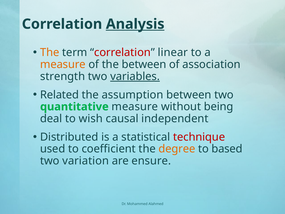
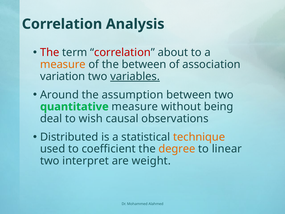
Analysis underline: present -> none
The at (50, 52) colour: orange -> red
linear: linear -> about
strength: strength -> variation
Related: Related -> Around
independent: independent -> observations
technique colour: red -> orange
based: based -> linear
variation: variation -> interpret
ensure: ensure -> weight
